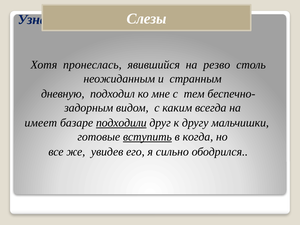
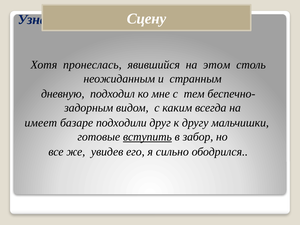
Слезы: Слезы -> Сцену
резво: резво -> этом
подходили underline: present -> none
когда: когда -> забор
